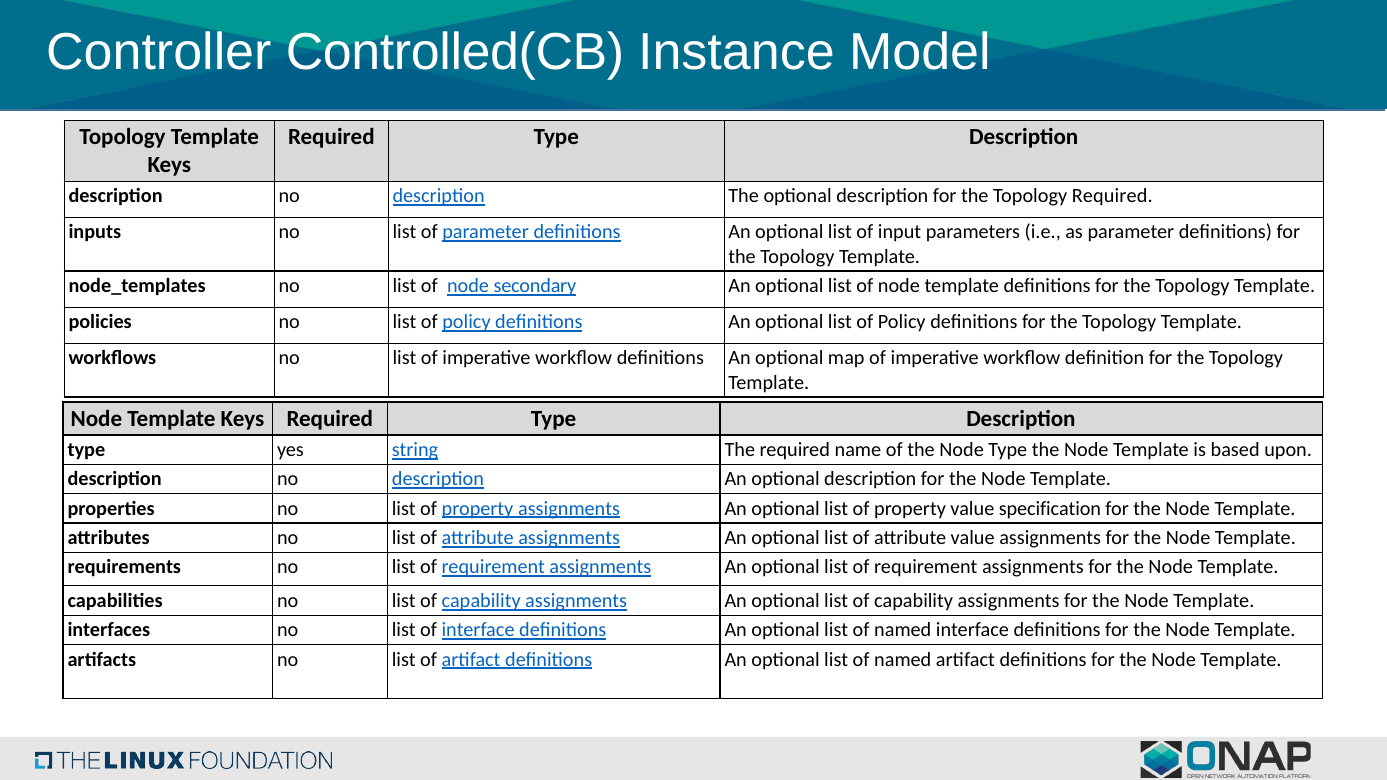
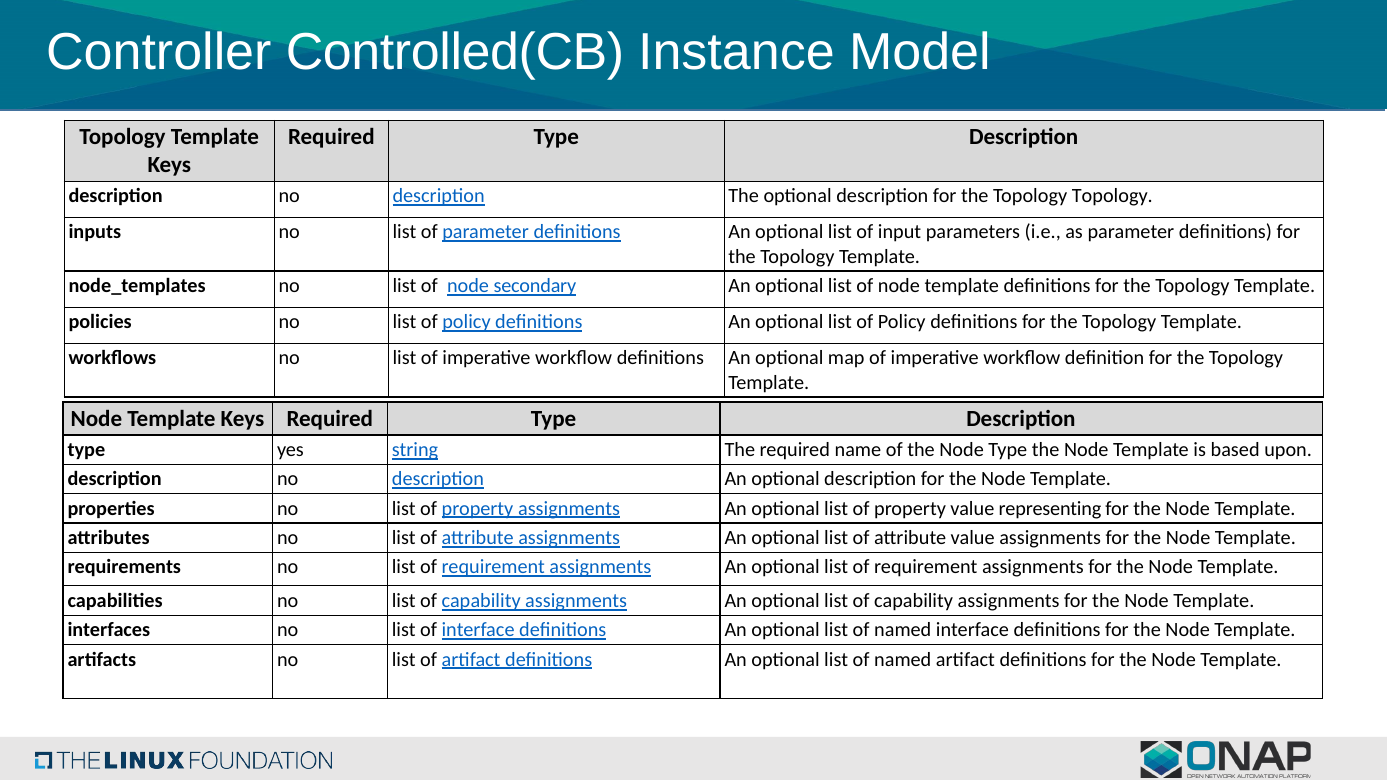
Topology Required: Required -> Topology
specification: specification -> representing
